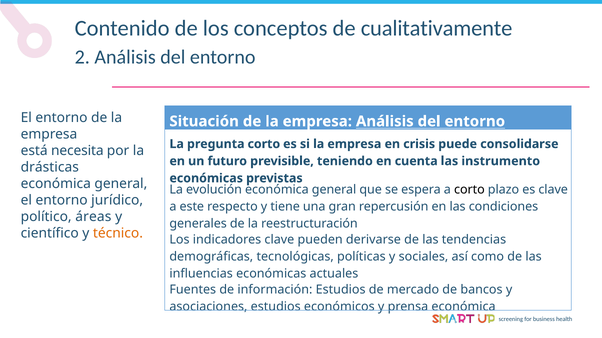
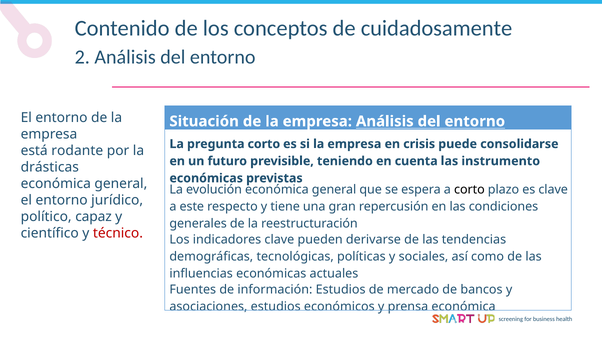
cualitativamente: cualitativamente -> cuidadosamente
necesita: necesita -> rodante
áreas: áreas -> capaz
técnico colour: orange -> red
